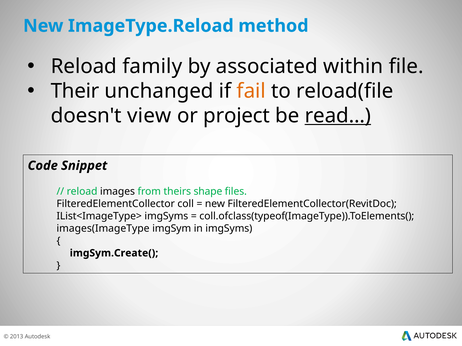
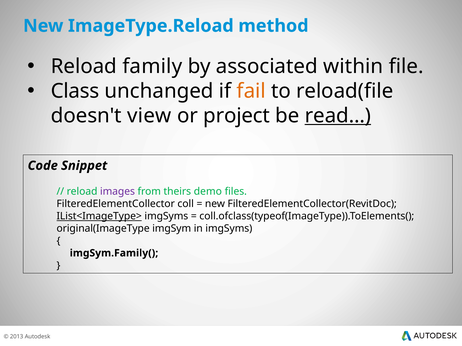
Their: Their -> Class
images colour: black -> purple
shape: shape -> demo
IList<ImageType> underline: none -> present
images(ImageType: images(ImageType -> original(ImageType
imgSym.Create(: imgSym.Create( -> imgSym.Family(
